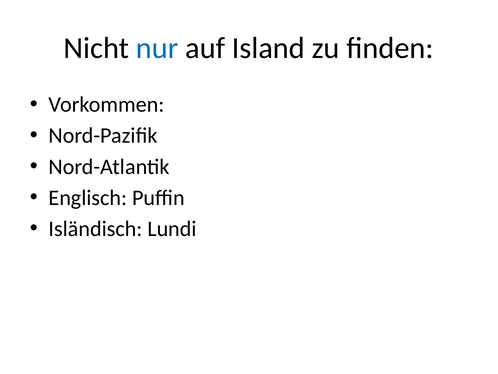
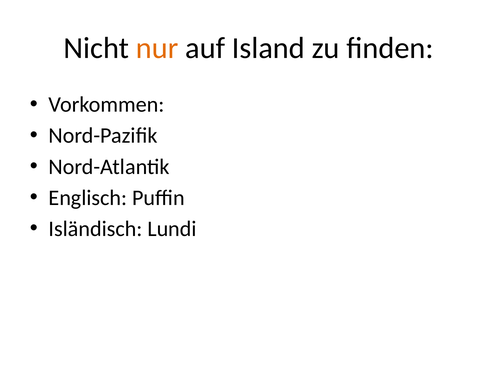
nur colour: blue -> orange
